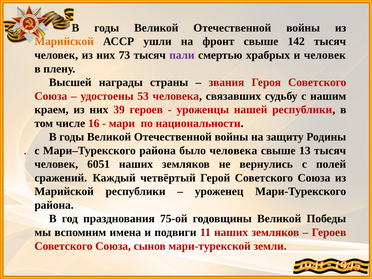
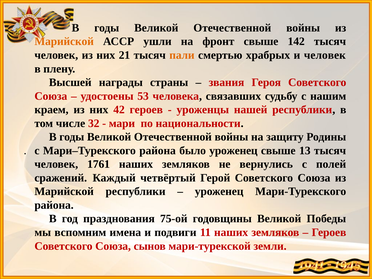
73: 73 -> 21
пали colour: purple -> orange
39: 39 -> 42
16: 16 -> 32
было человека: человека -> уроженец
6051: 6051 -> 1761
